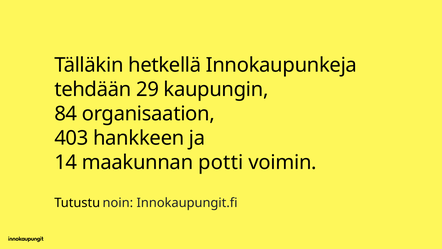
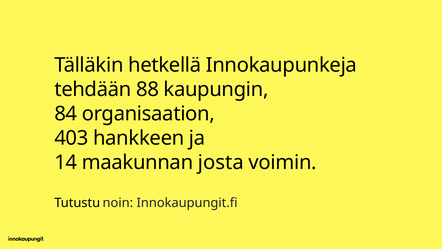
29: 29 -> 88
potti: potti -> josta
